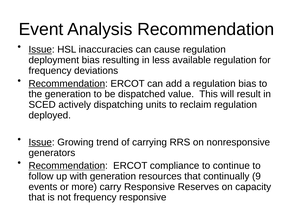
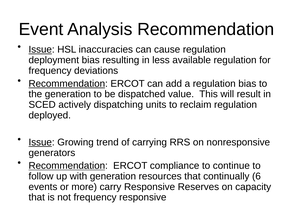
9: 9 -> 6
